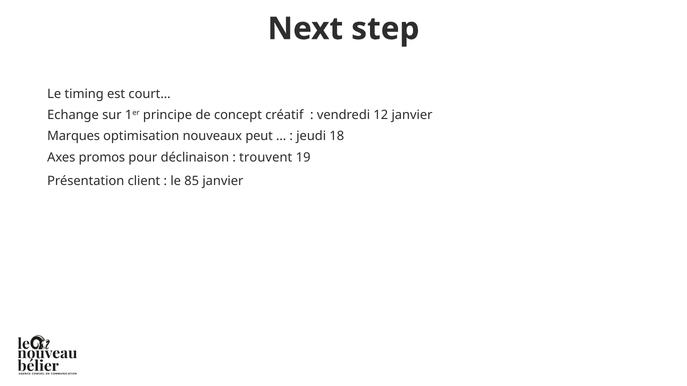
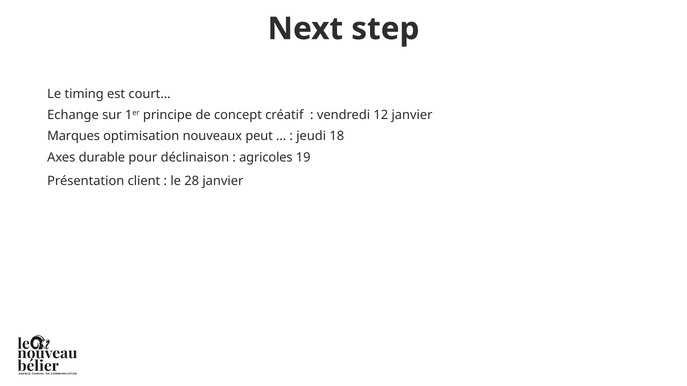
promos: promos -> durable
trouvent: trouvent -> agricoles
85: 85 -> 28
